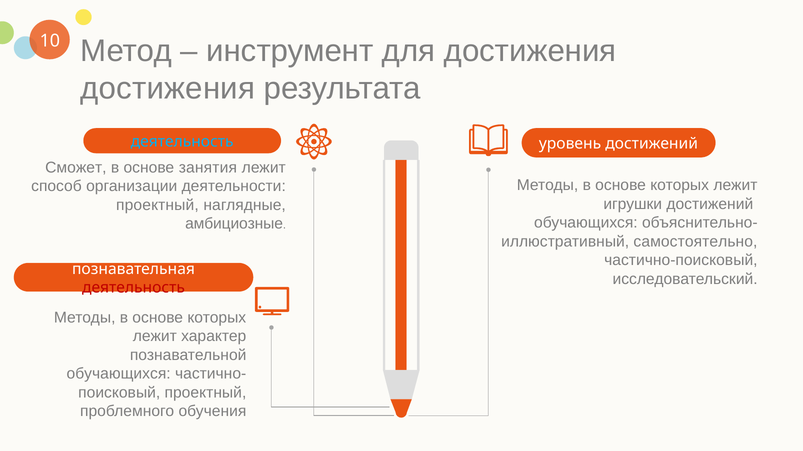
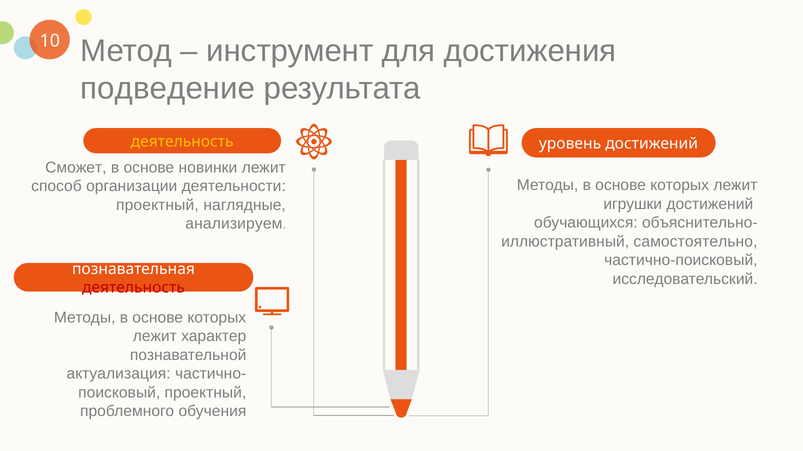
достижения at (168, 89): достижения -> подведение
деятельность at (182, 142) colour: light blue -> yellow
занятия: занятия -> новинки
амбициозные: амбициозные -> анализируем
обучающихся at (119, 374): обучающихся -> актуализация
